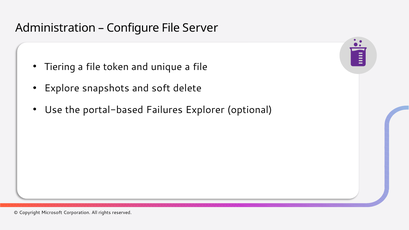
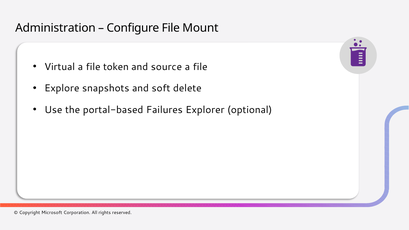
Server: Server -> Mount
Tiering: Tiering -> Virtual
unique: unique -> source
